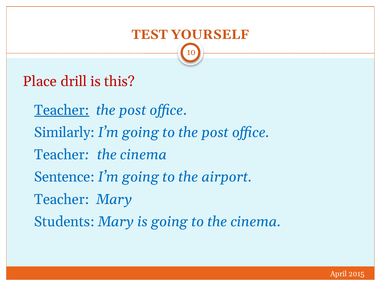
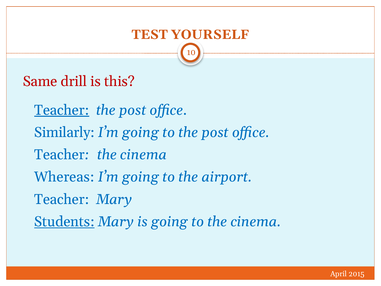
Place: Place -> Same
Sentence: Sentence -> Whereas
Students underline: none -> present
